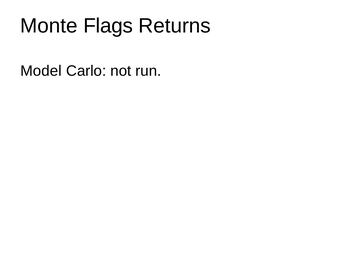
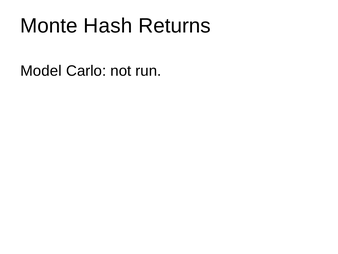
Flags: Flags -> Hash
